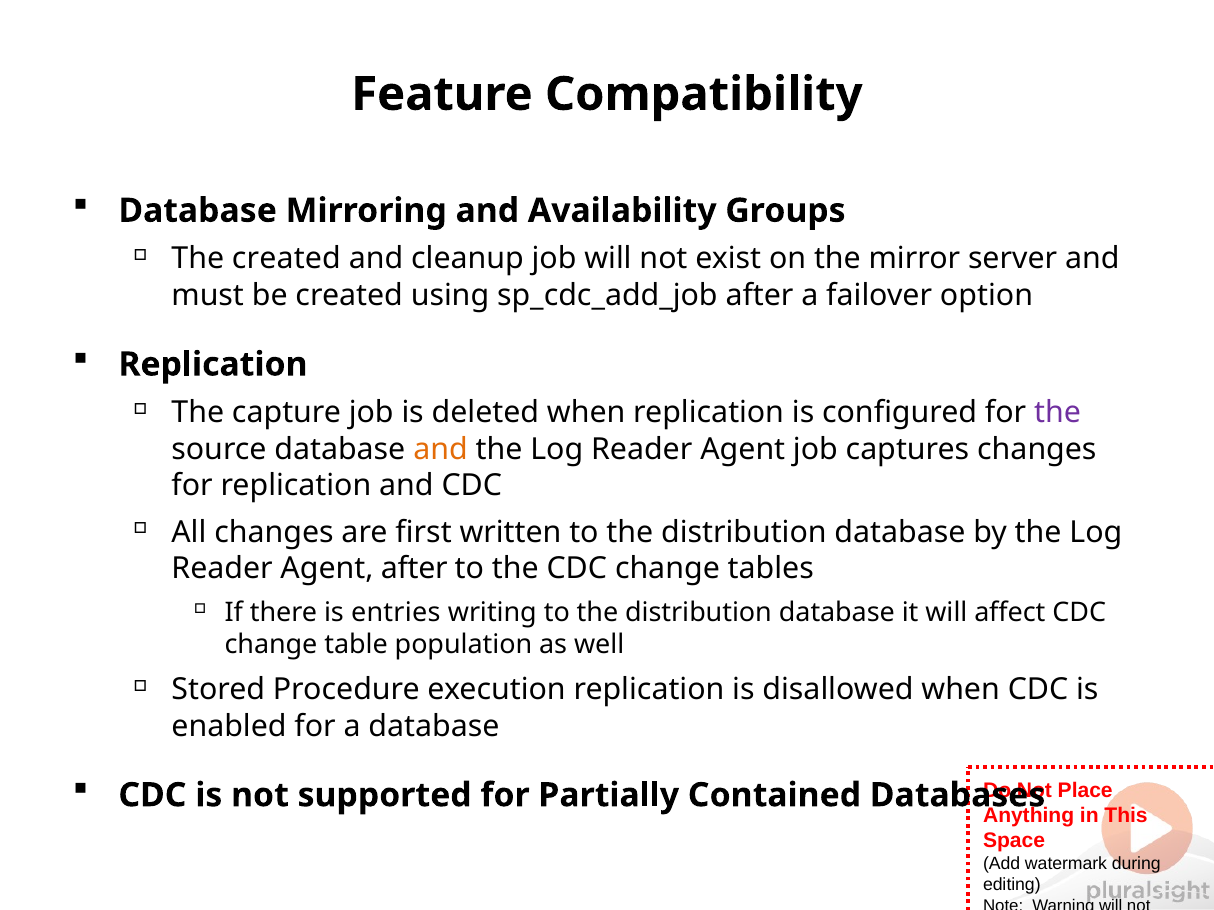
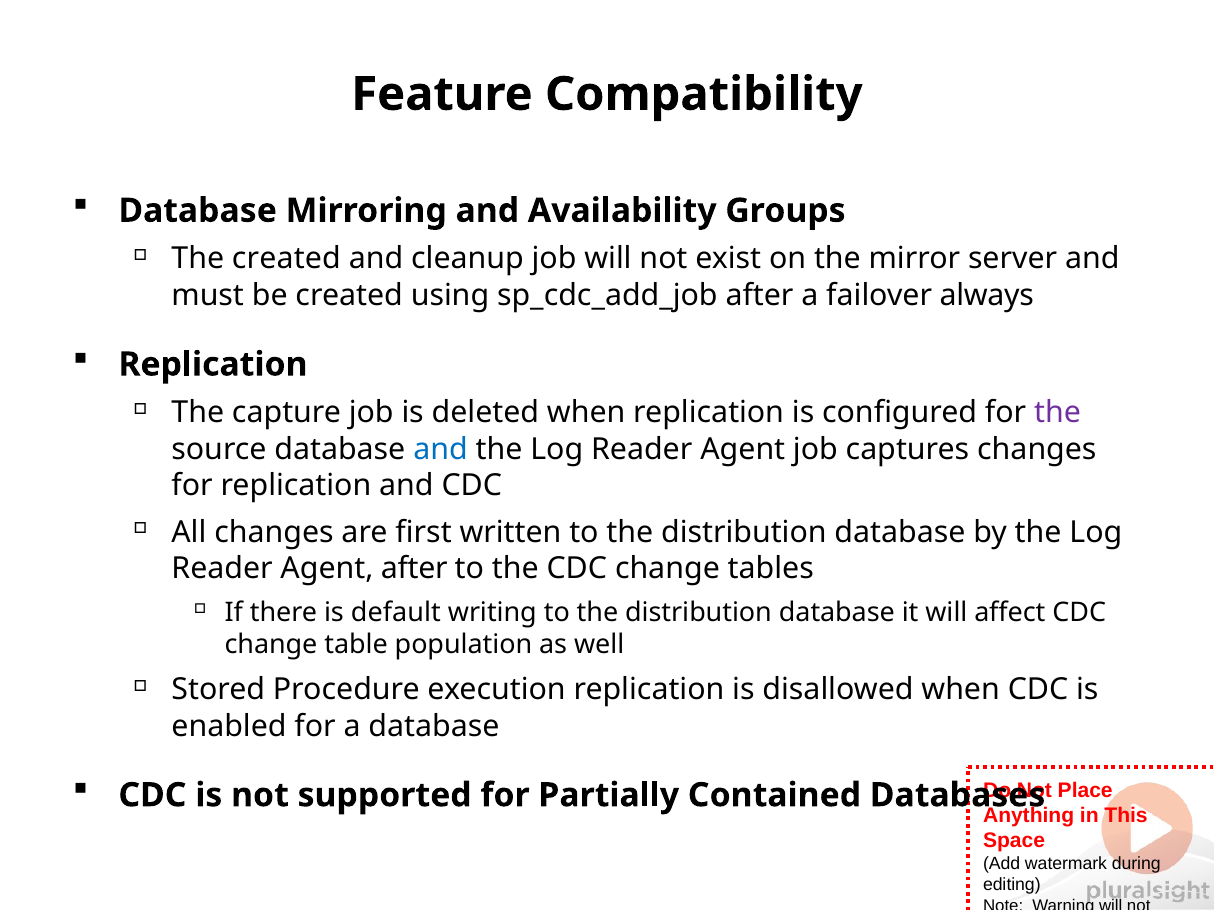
option: option -> always
and at (441, 449) colour: orange -> blue
entries: entries -> default
